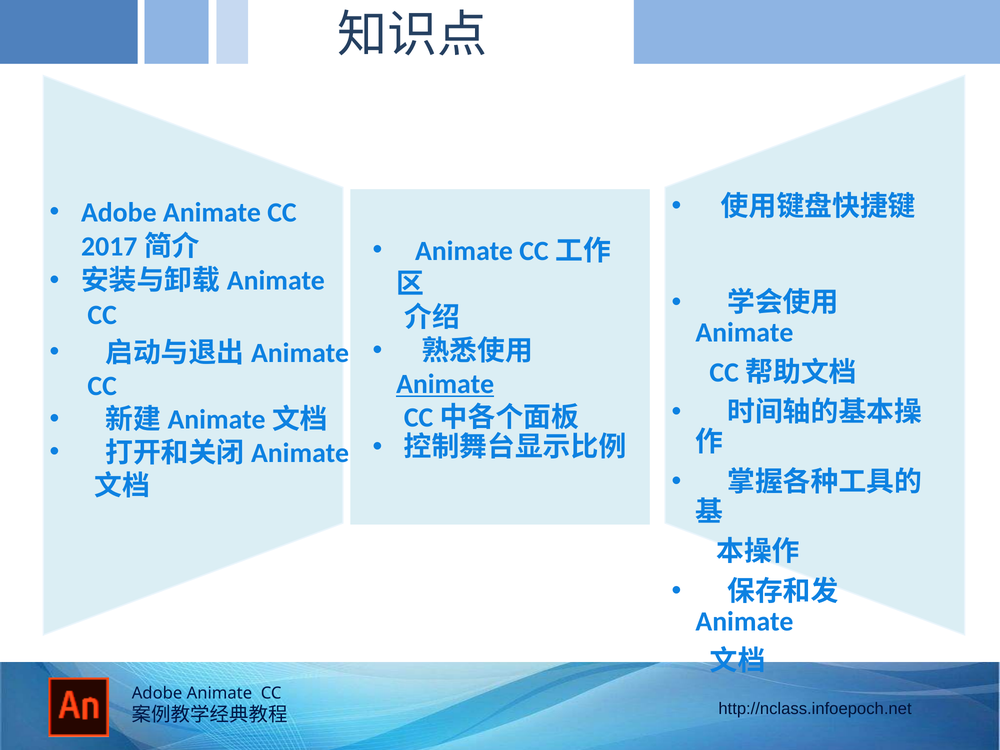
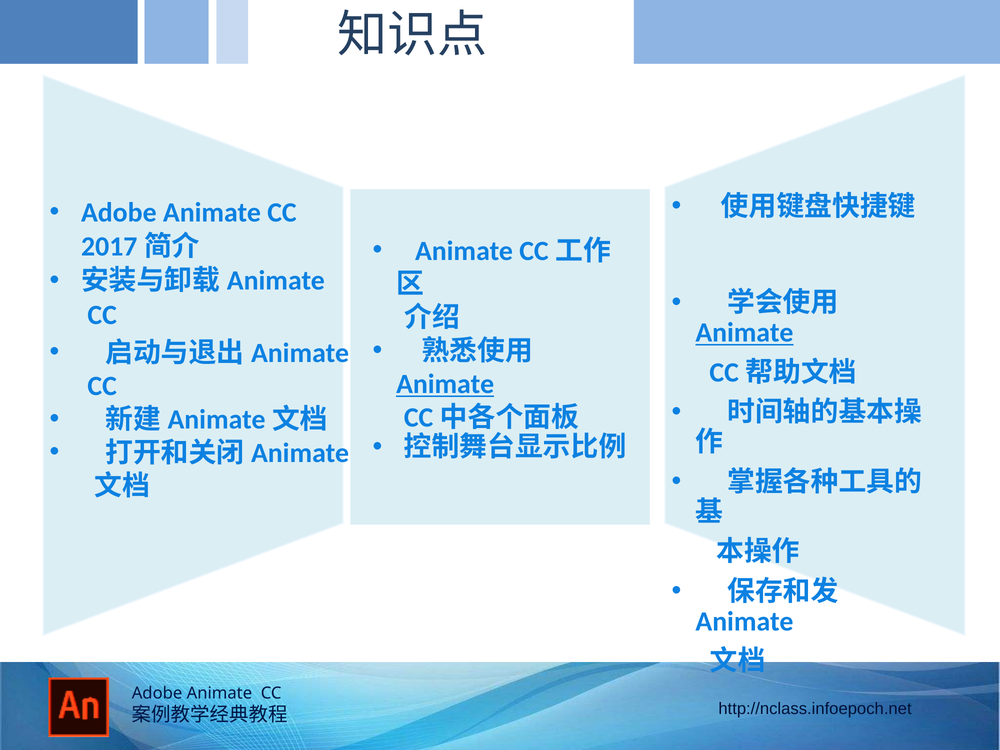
Animate at (744, 333) underline: none -> present
